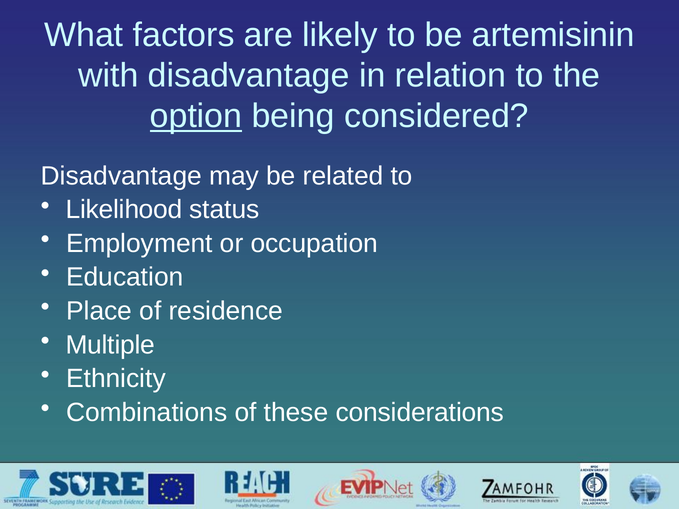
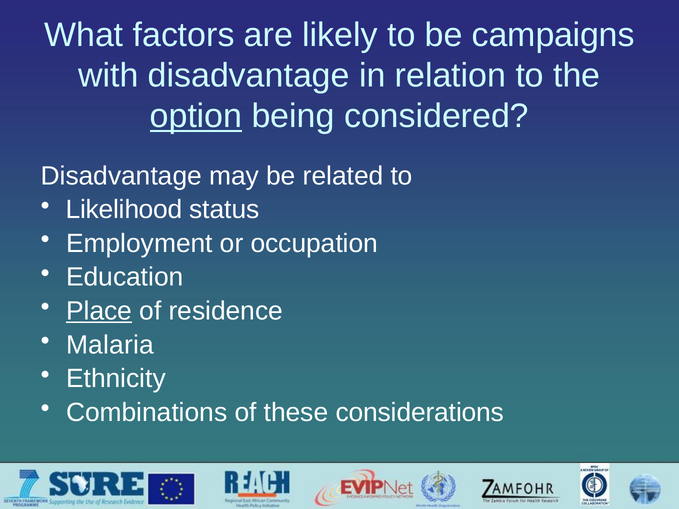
artemisinin: artemisinin -> campaigns
Place underline: none -> present
Multiple: Multiple -> Malaria
